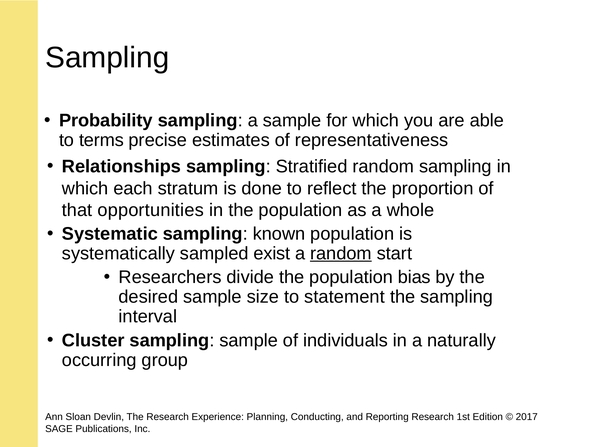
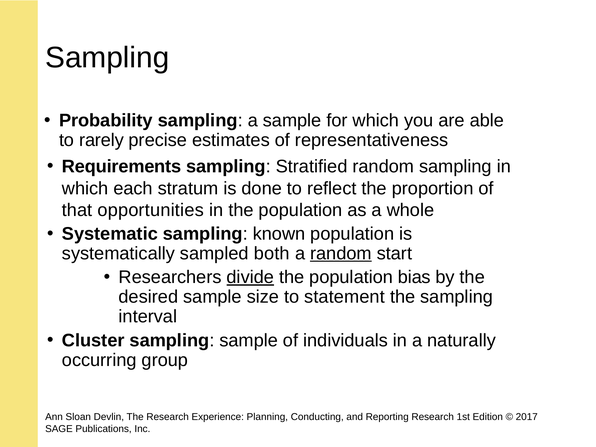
terms: terms -> rarely
Relationships: Relationships -> Requirements
exist: exist -> both
divide underline: none -> present
